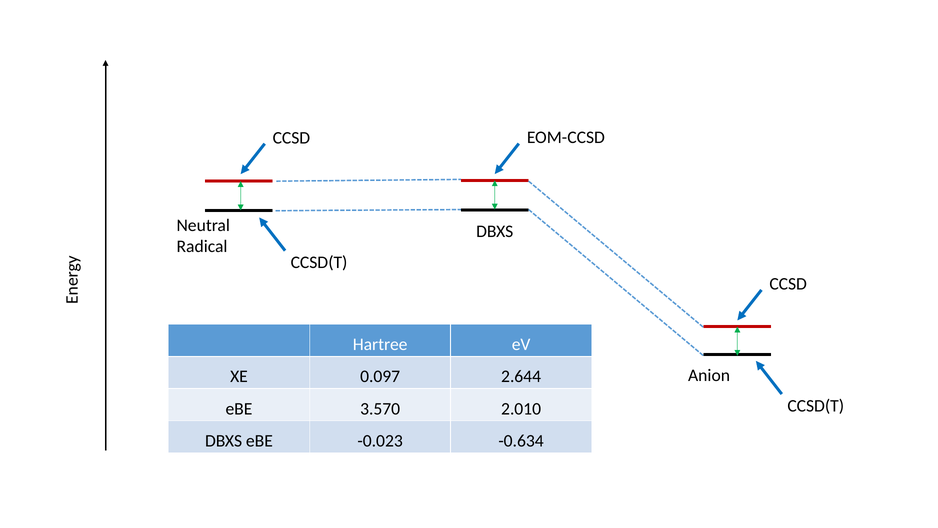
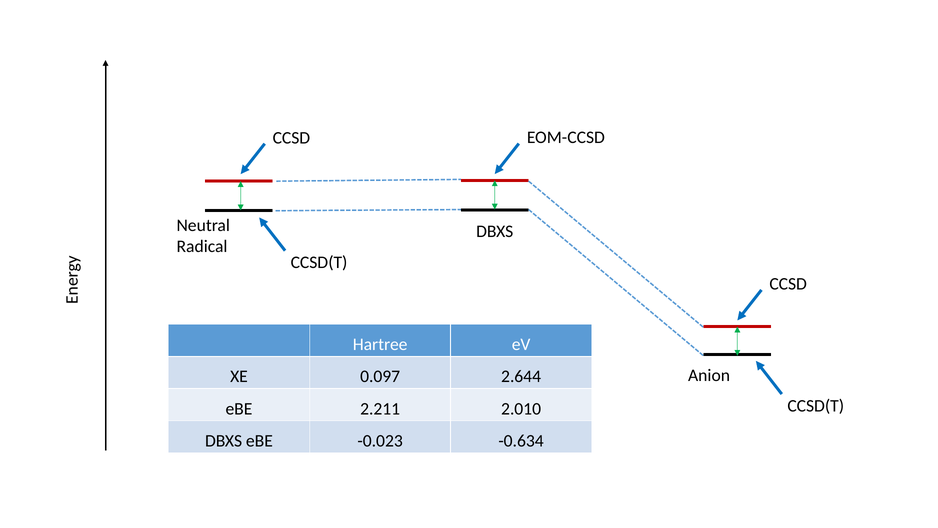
3.570: 3.570 -> 2.211
